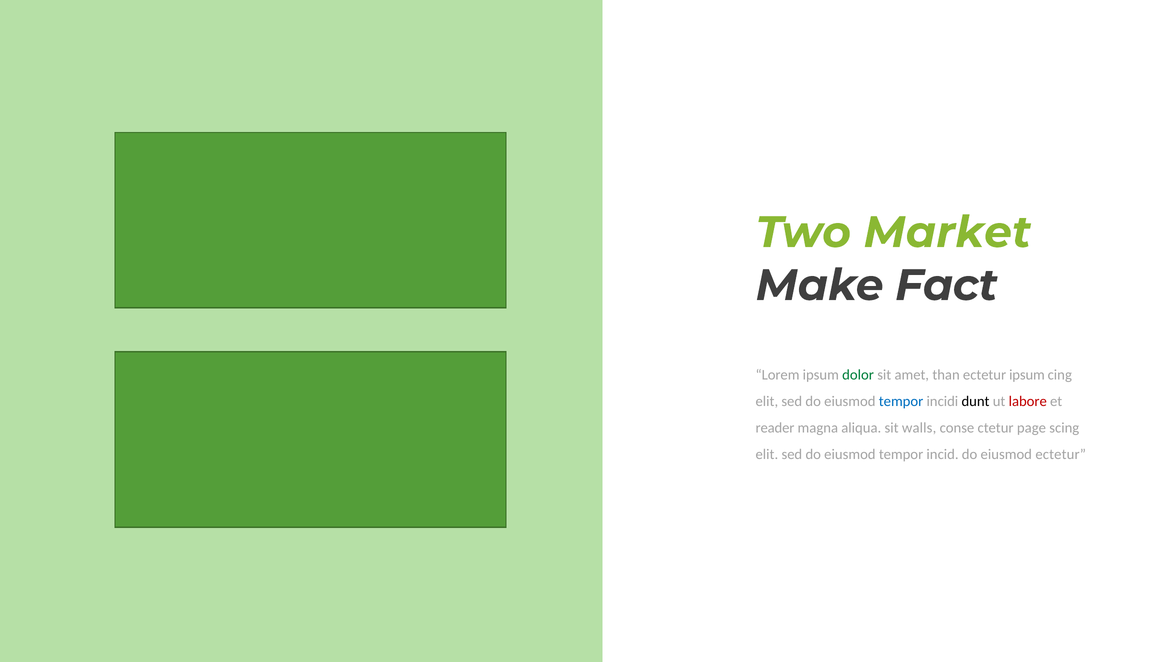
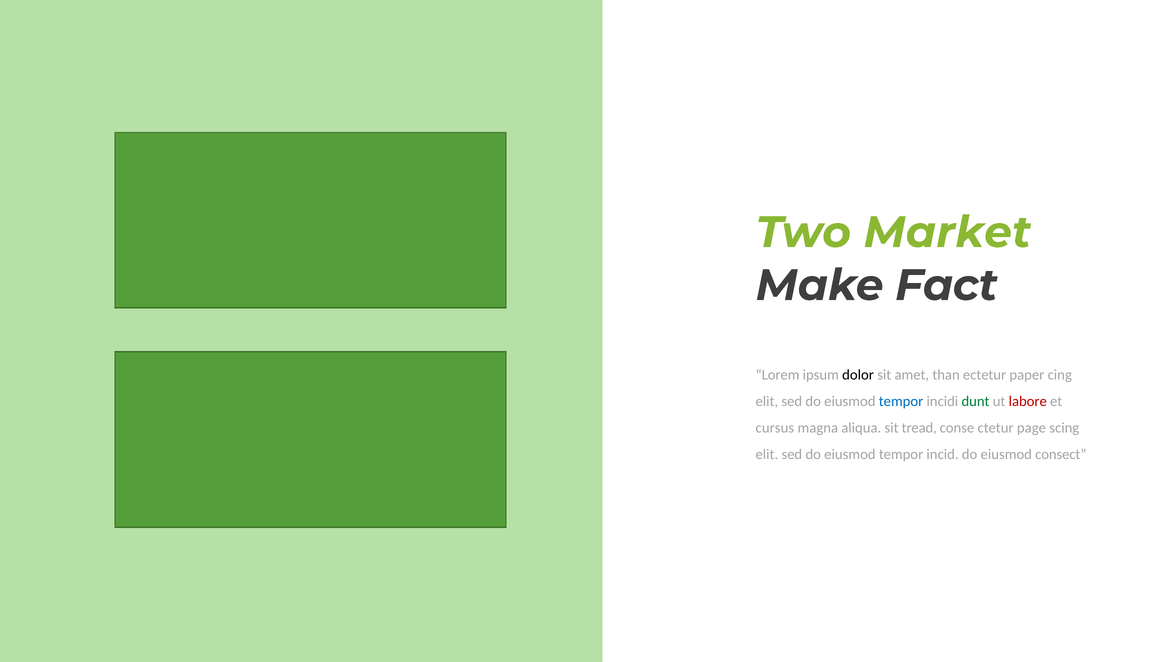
dolor colour: green -> black
ectetur ipsum: ipsum -> paper
dunt colour: black -> green
reader: reader -> cursus
walls: walls -> tread
eiusmod ectetur: ectetur -> consect
